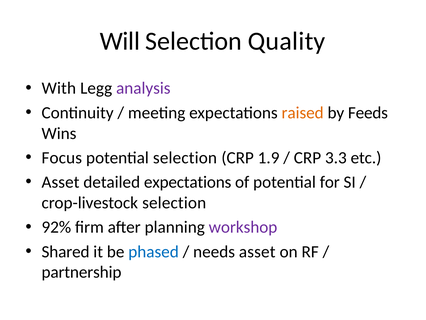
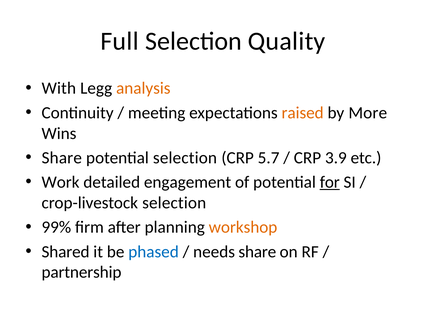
Will: Will -> Full
analysis colour: purple -> orange
Feeds: Feeds -> More
Focus at (62, 158): Focus -> Share
1.9: 1.9 -> 5.7
3.3: 3.3 -> 3.9
Asset at (60, 182): Asset -> Work
detailed expectations: expectations -> engagement
for underline: none -> present
92%: 92% -> 99%
workshop colour: purple -> orange
needs asset: asset -> share
